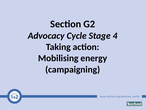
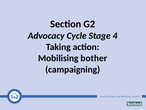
energy: energy -> bother
